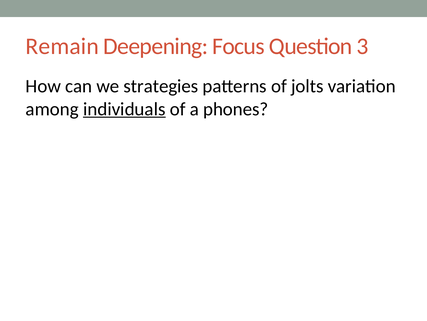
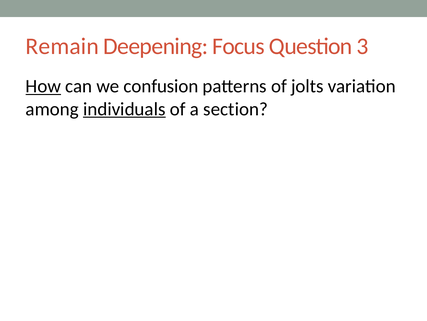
How underline: none -> present
strategies: strategies -> confusion
phones: phones -> section
